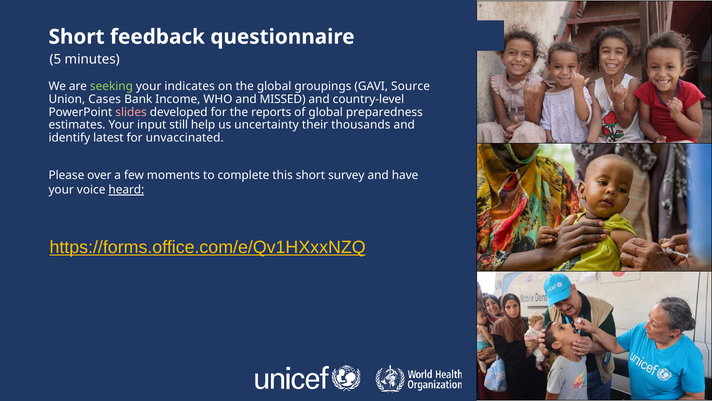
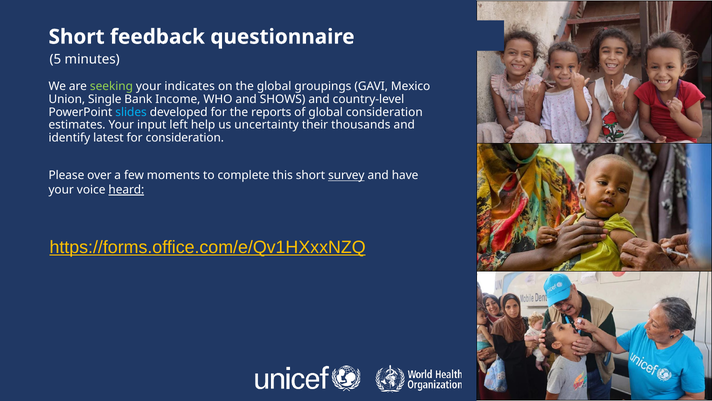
Source: Source -> Mexico
Cases: Cases -> Single
MISSED: MISSED -> SHOWS
slides colour: pink -> light blue
global preparedness: preparedness -> consideration
still: still -> left
for unvaccinated: unvaccinated -> consideration
survey underline: none -> present
